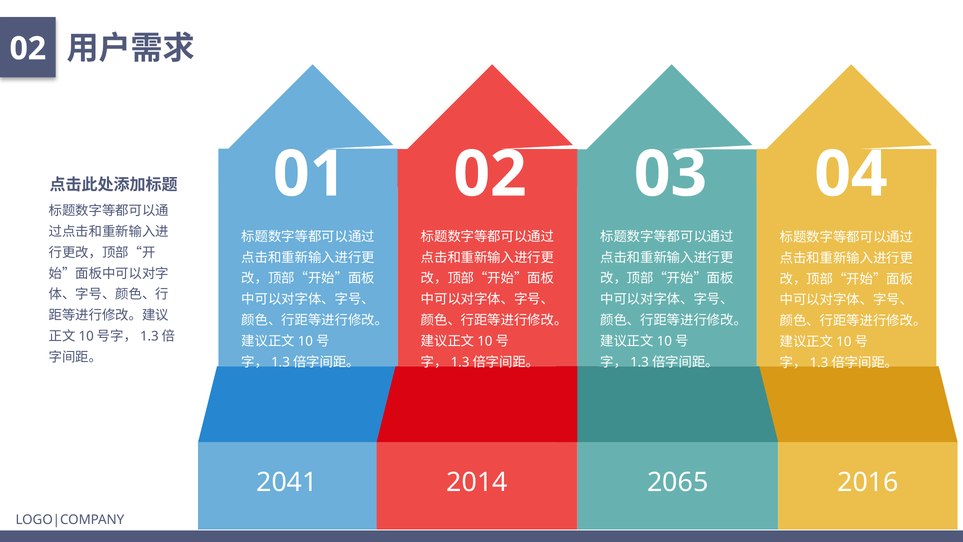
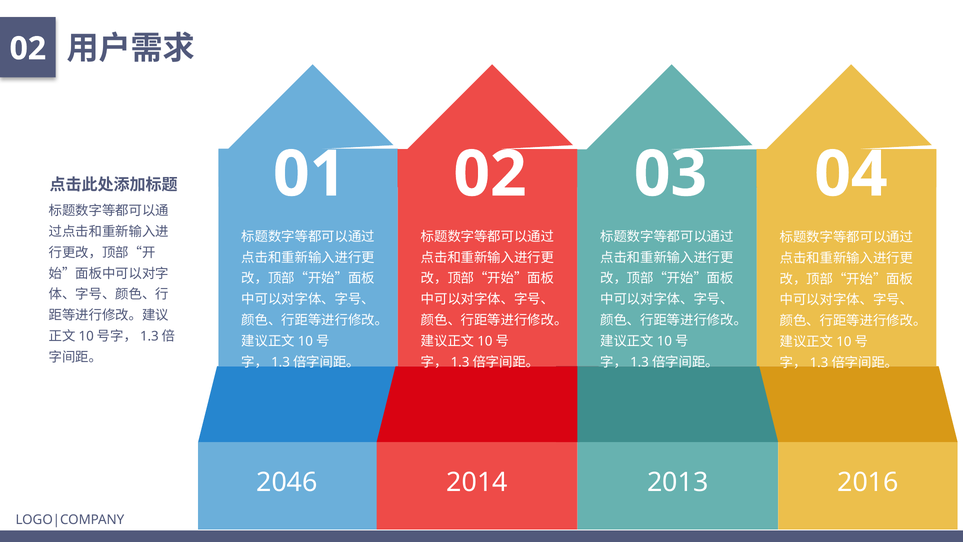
2041: 2041 -> 2046
2065: 2065 -> 2013
